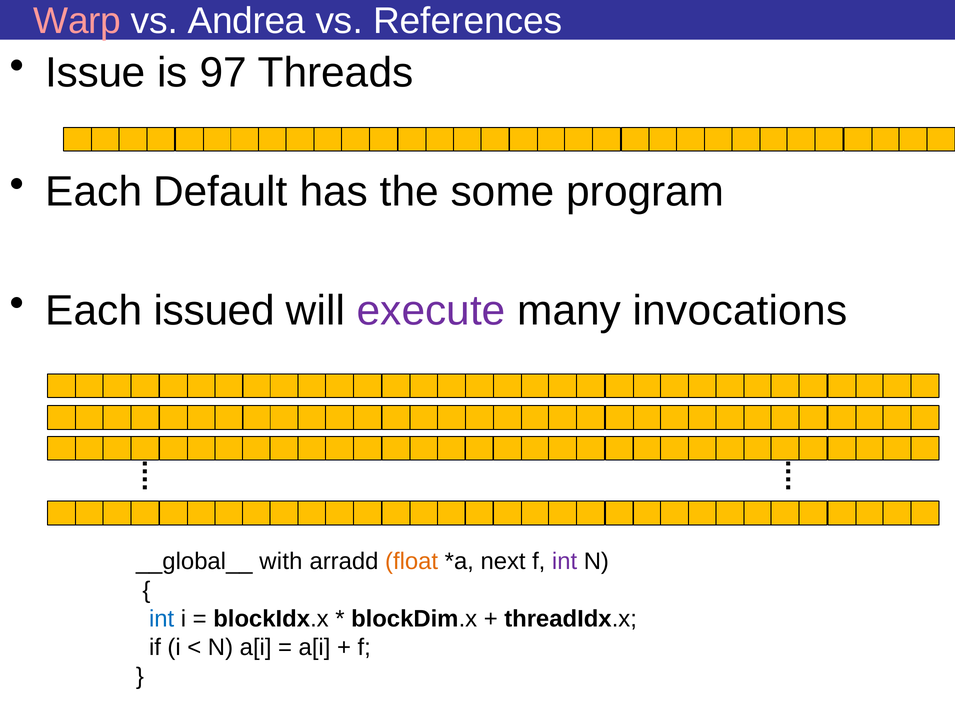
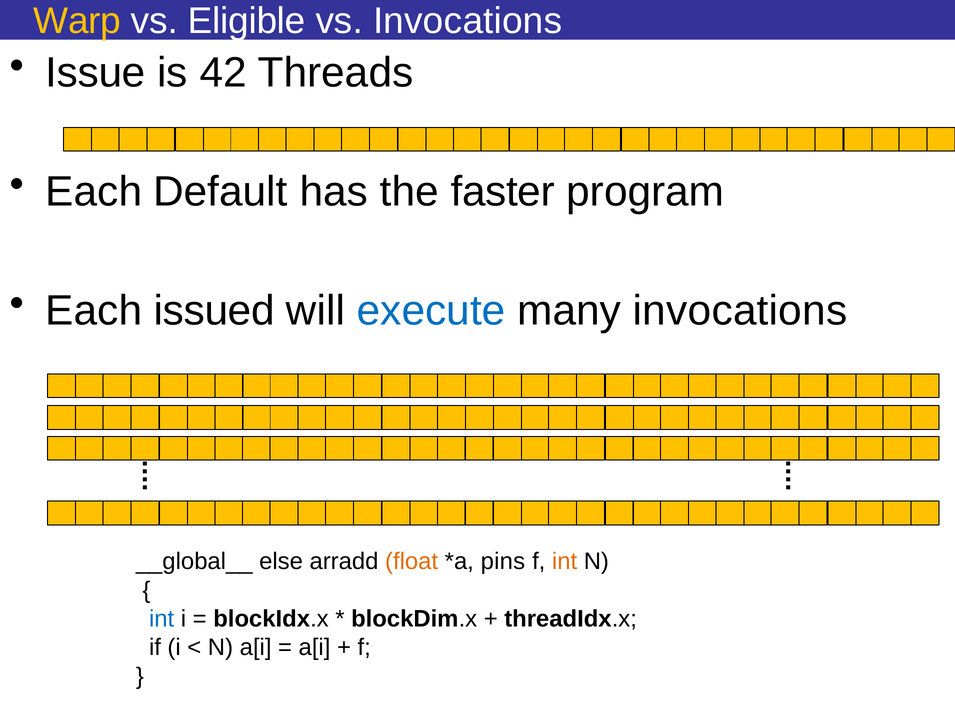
Warp colour: pink -> yellow
Andrea: Andrea -> Eligible
vs References: References -> Invocations
97: 97 -> 42
some: some -> faster
execute colour: purple -> blue
with: with -> else
next: next -> pins
int at (565, 562) colour: purple -> orange
